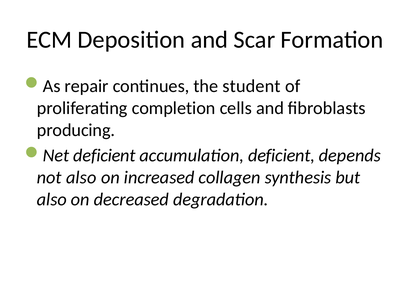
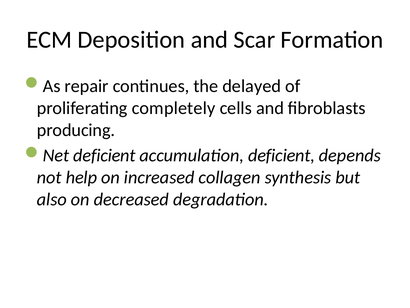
student: student -> delayed
completion: completion -> completely
not also: also -> help
